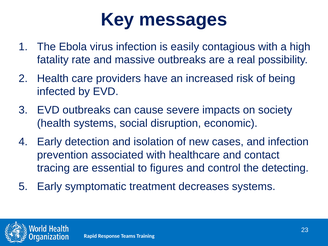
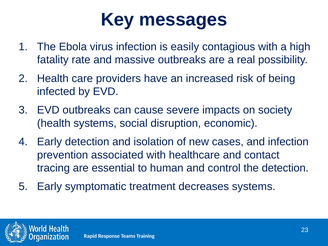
figures: figures -> human
the detecting: detecting -> detection
